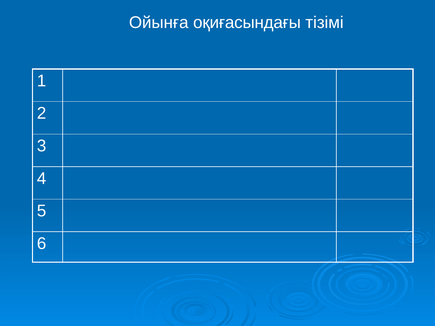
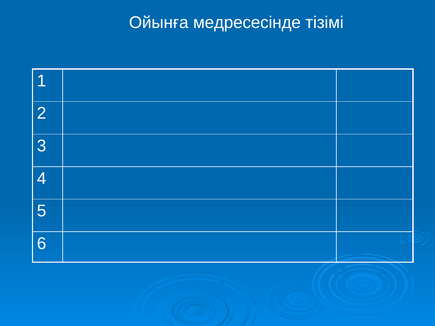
оқиғасындағы: оқиғасындағы -> медресесінде
